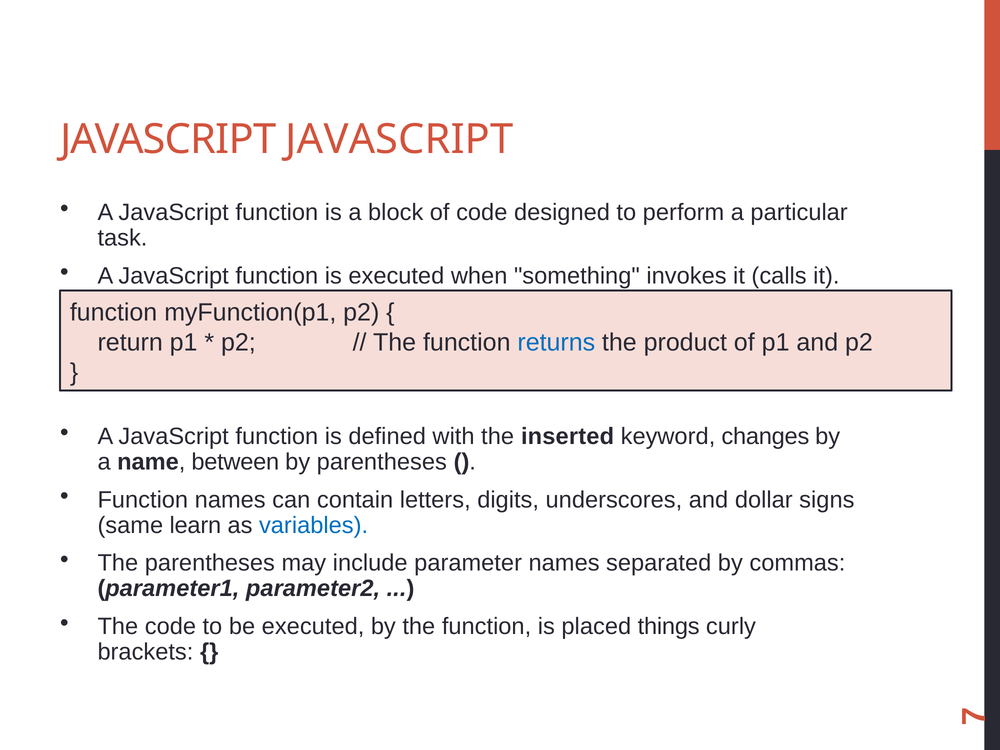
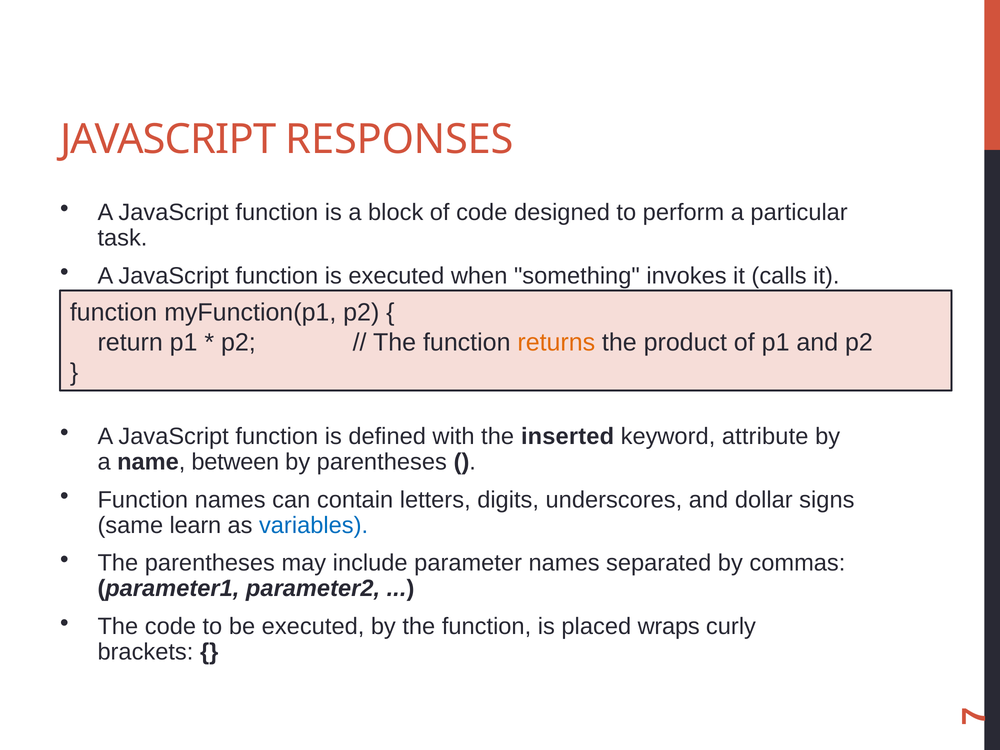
JAVASCRIPT JAVASCRIPT: JAVASCRIPT -> RESPONSES
returns colour: blue -> orange
changes: changes -> attribute
things: things -> wraps
